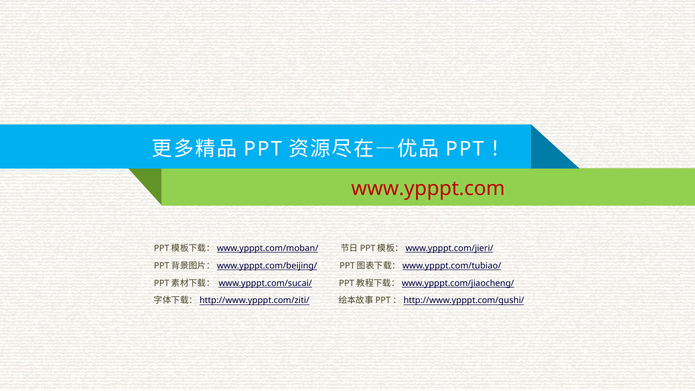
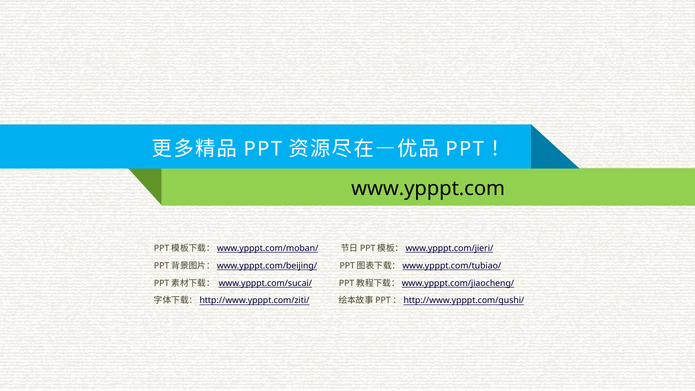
www.ypppt.com colour: red -> black
